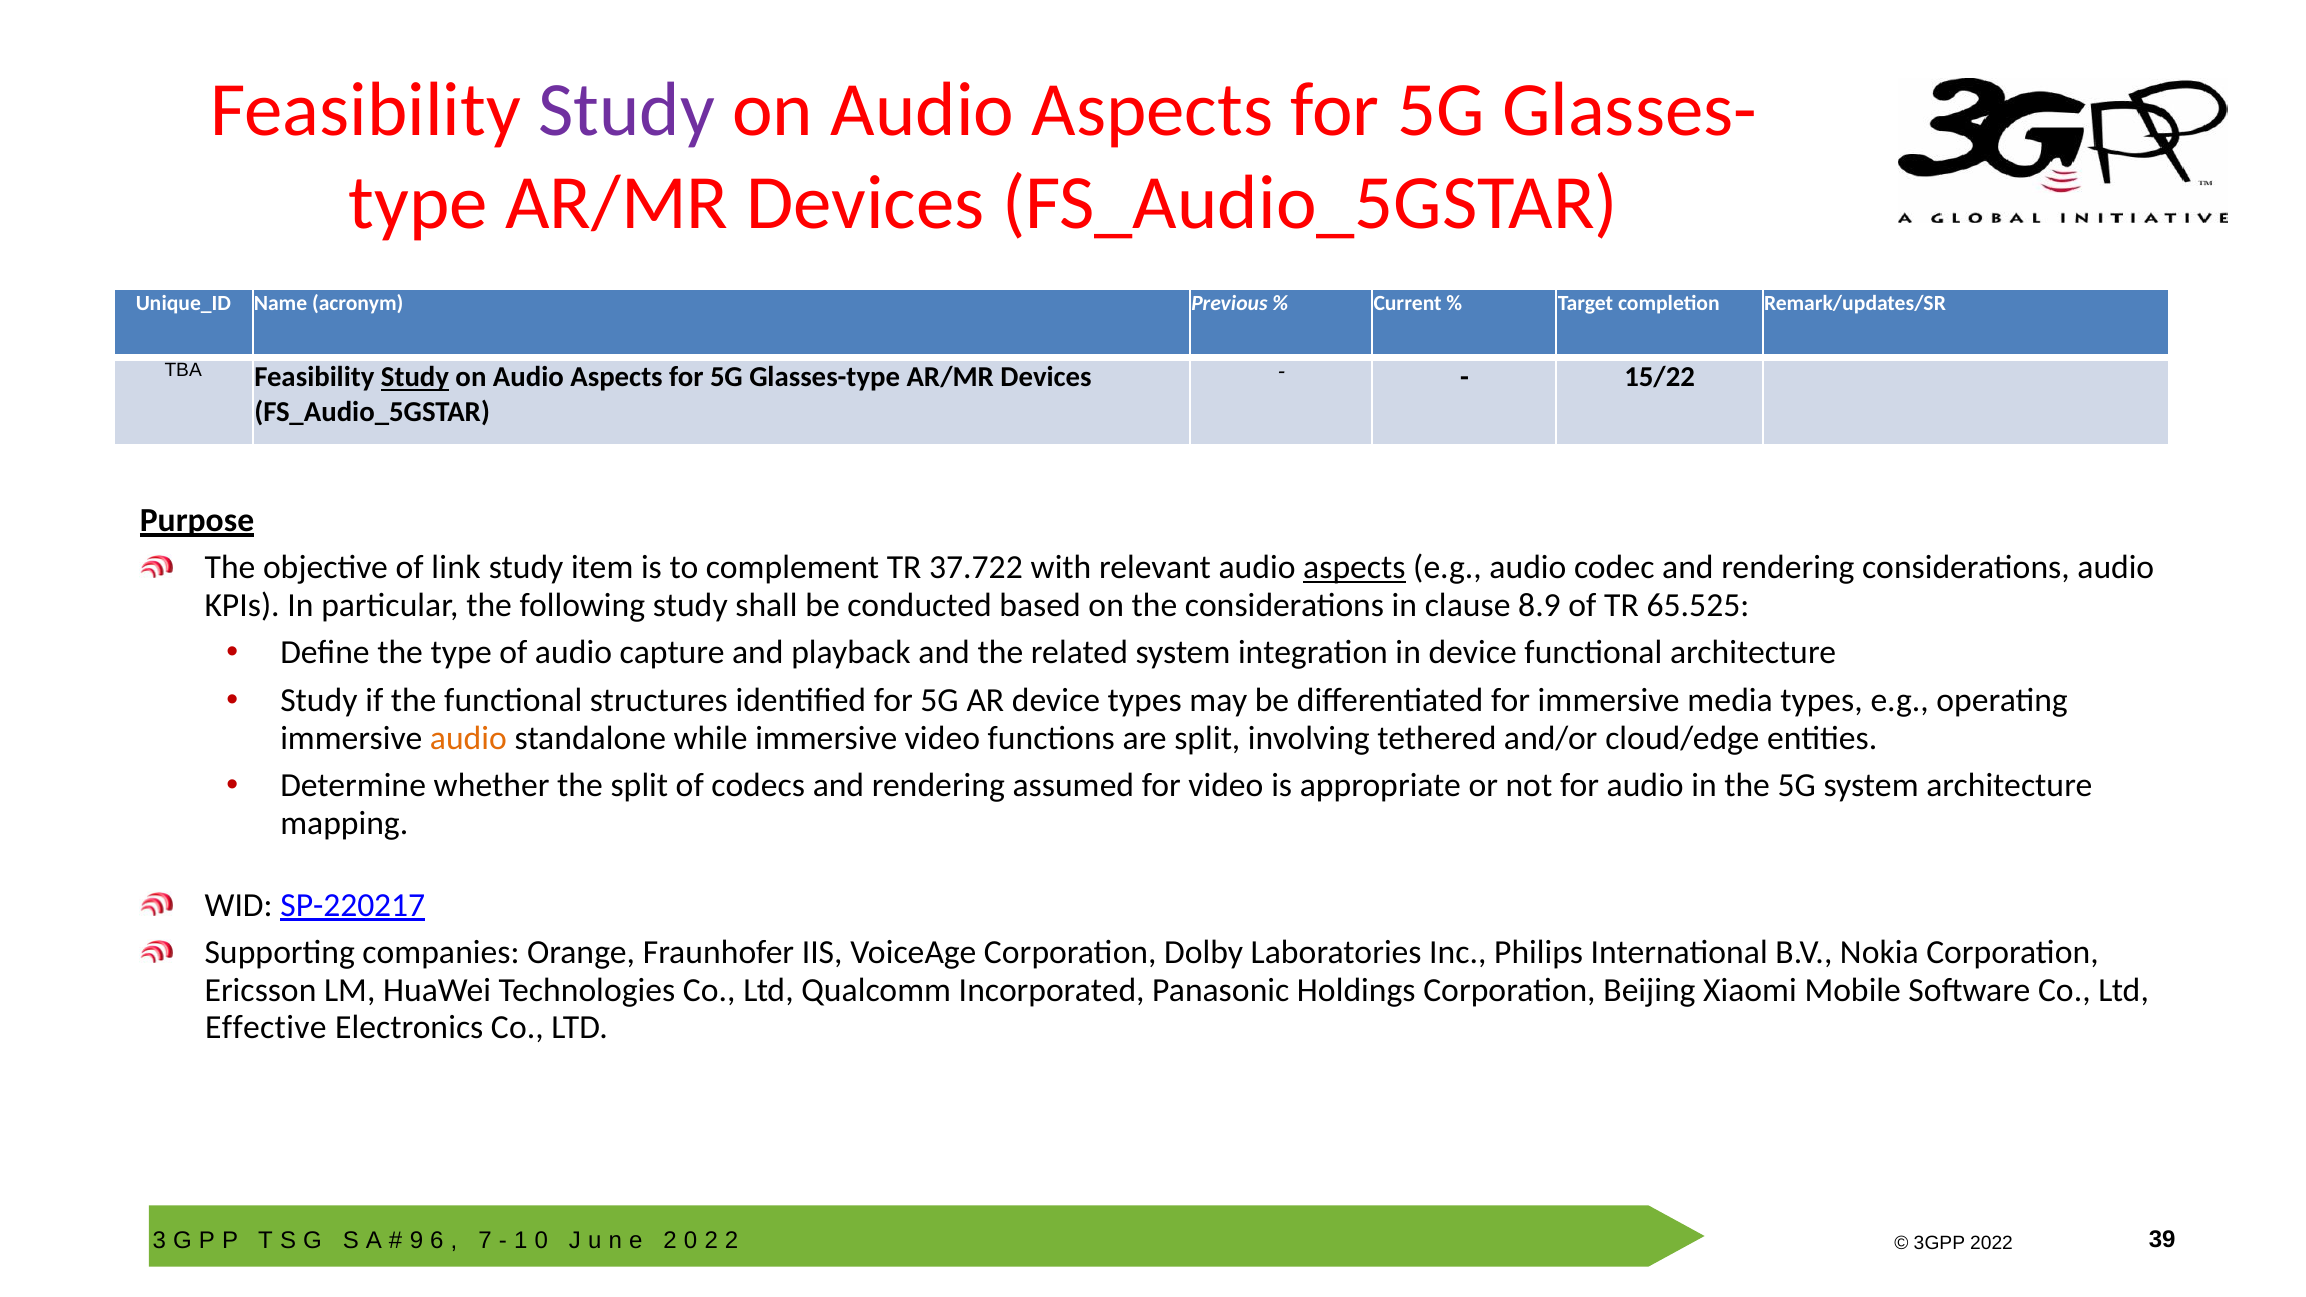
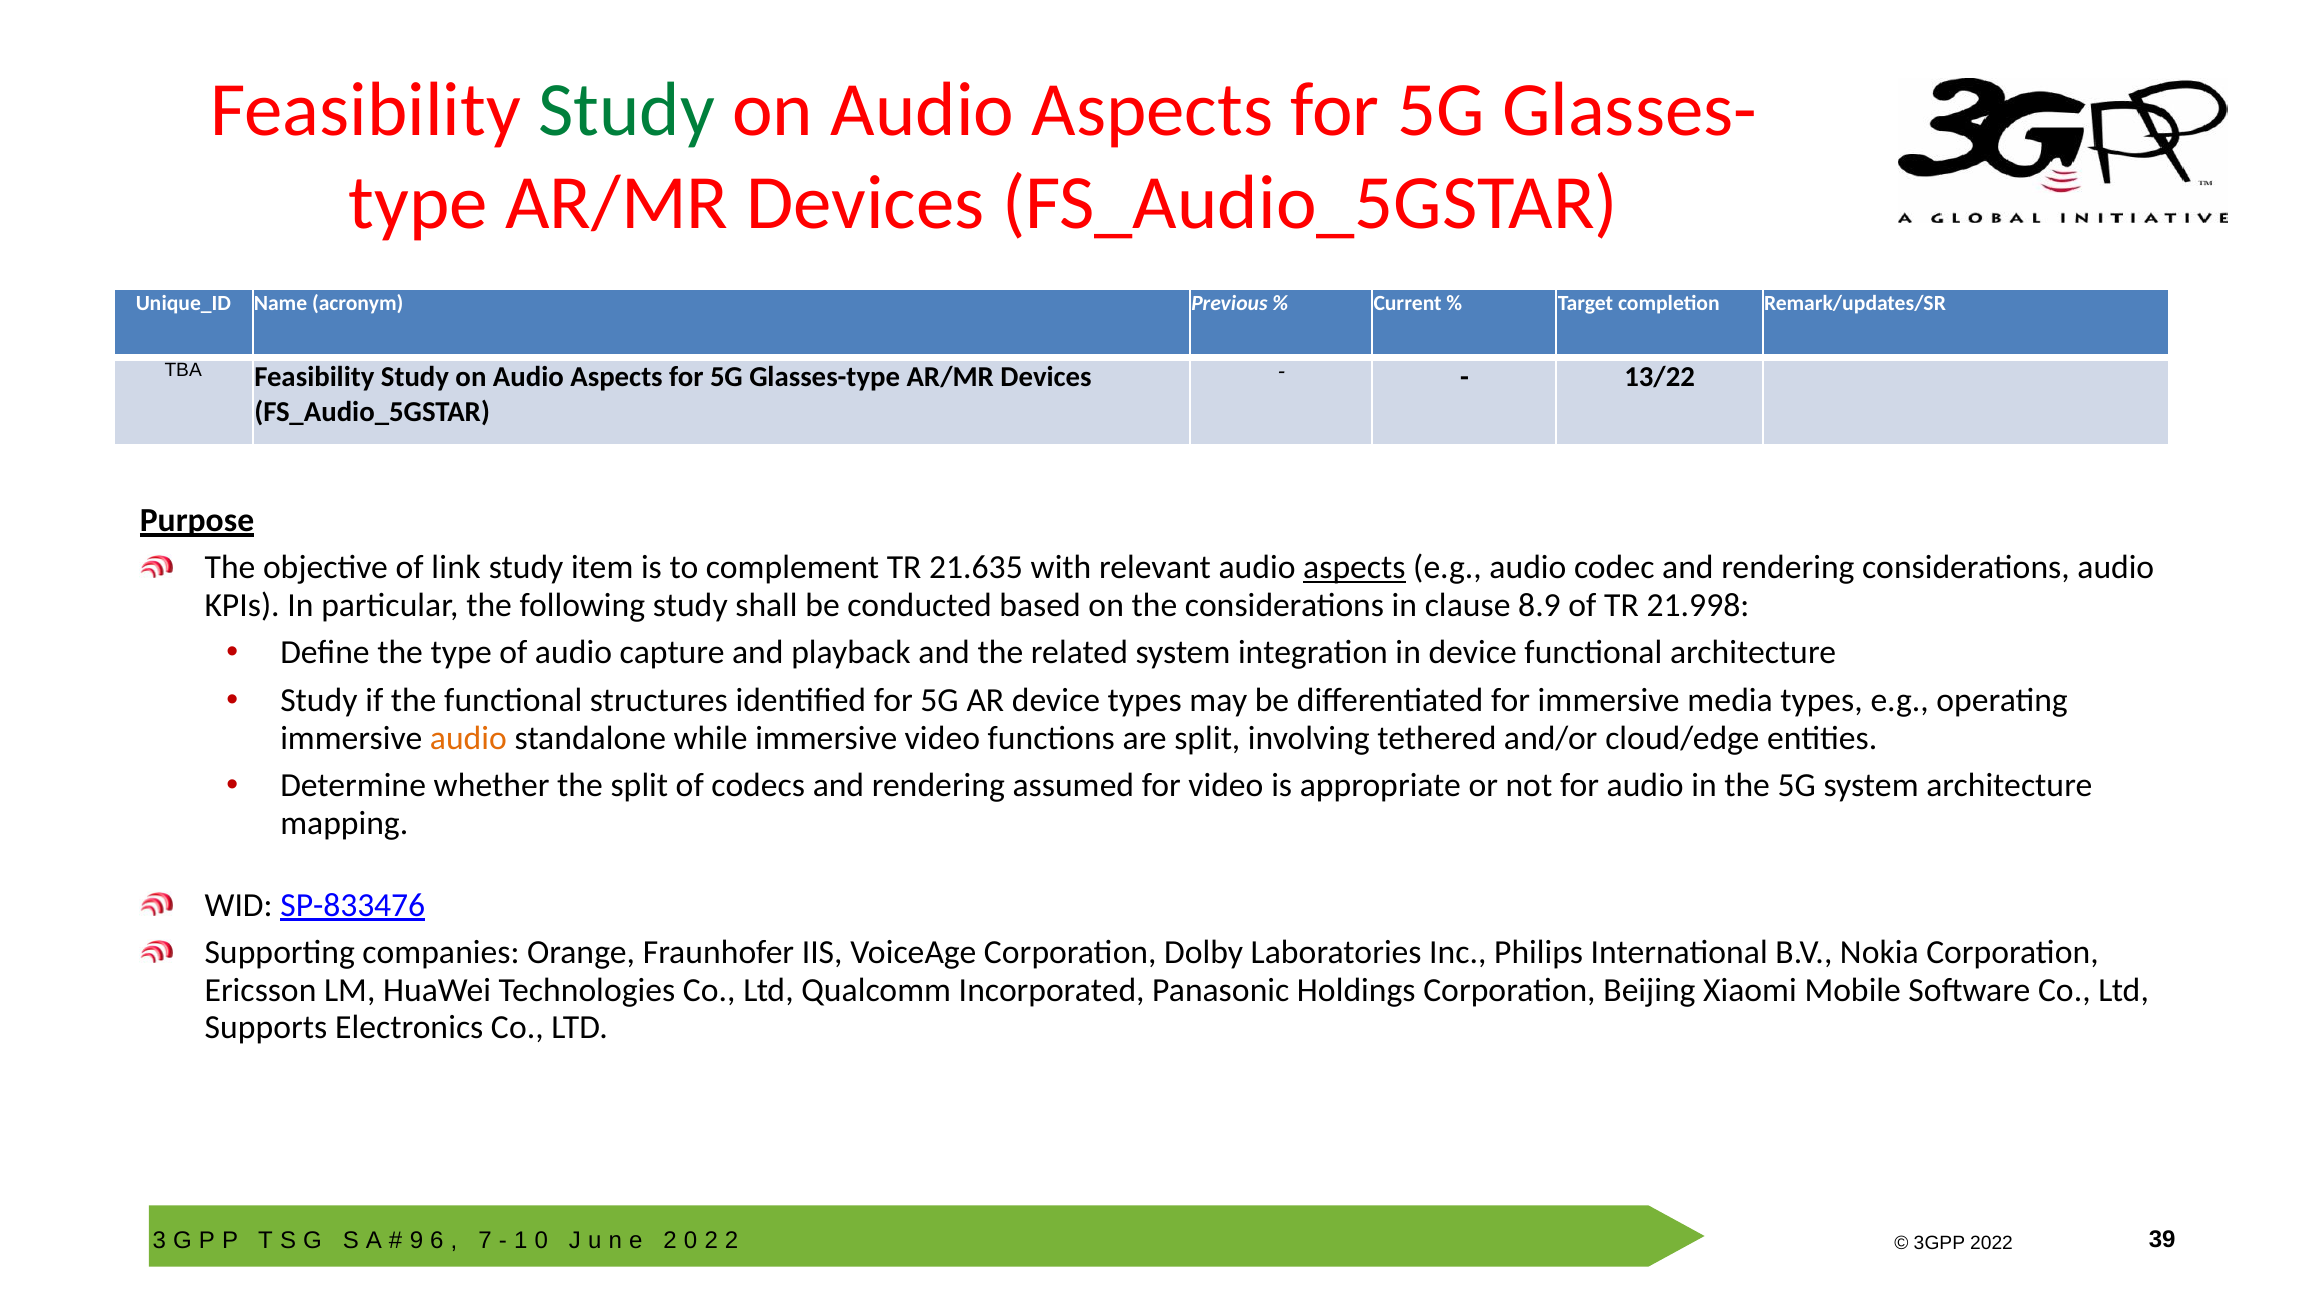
Study at (627, 111) colour: purple -> green
15/22: 15/22 -> 13/22
Study at (415, 377) underline: present -> none
37.722: 37.722 -> 21.635
65.525: 65.525 -> 21.998
SP-220217: SP-220217 -> SP-833476
Effective: Effective -> Supports
